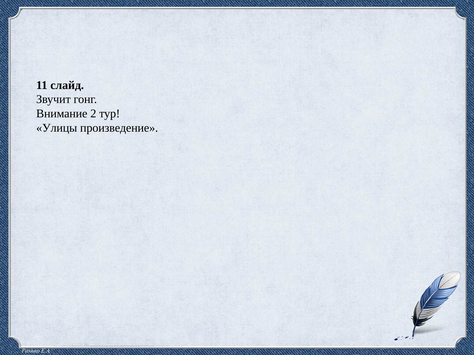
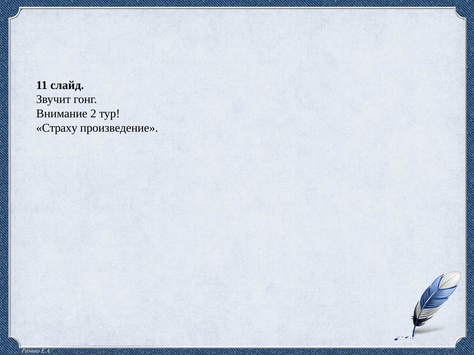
Улицы: Улицы -> Страху
